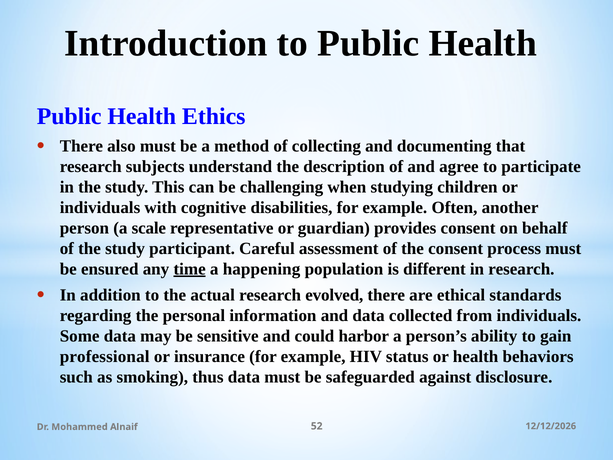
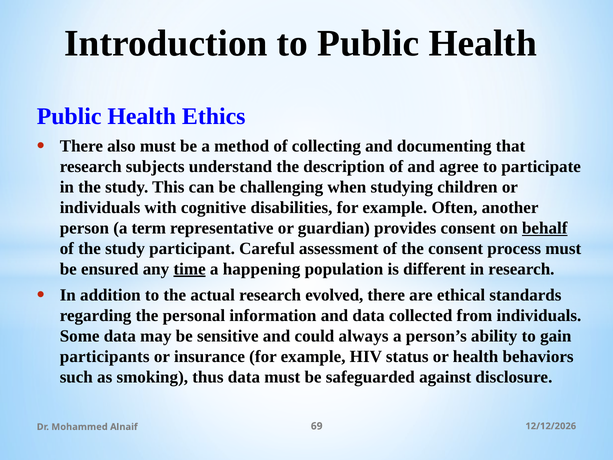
scale: scale -> term
behalf underline: none -> present
harbor: harbor -> always
professional: professional -> participants
52: 52 -> 69
